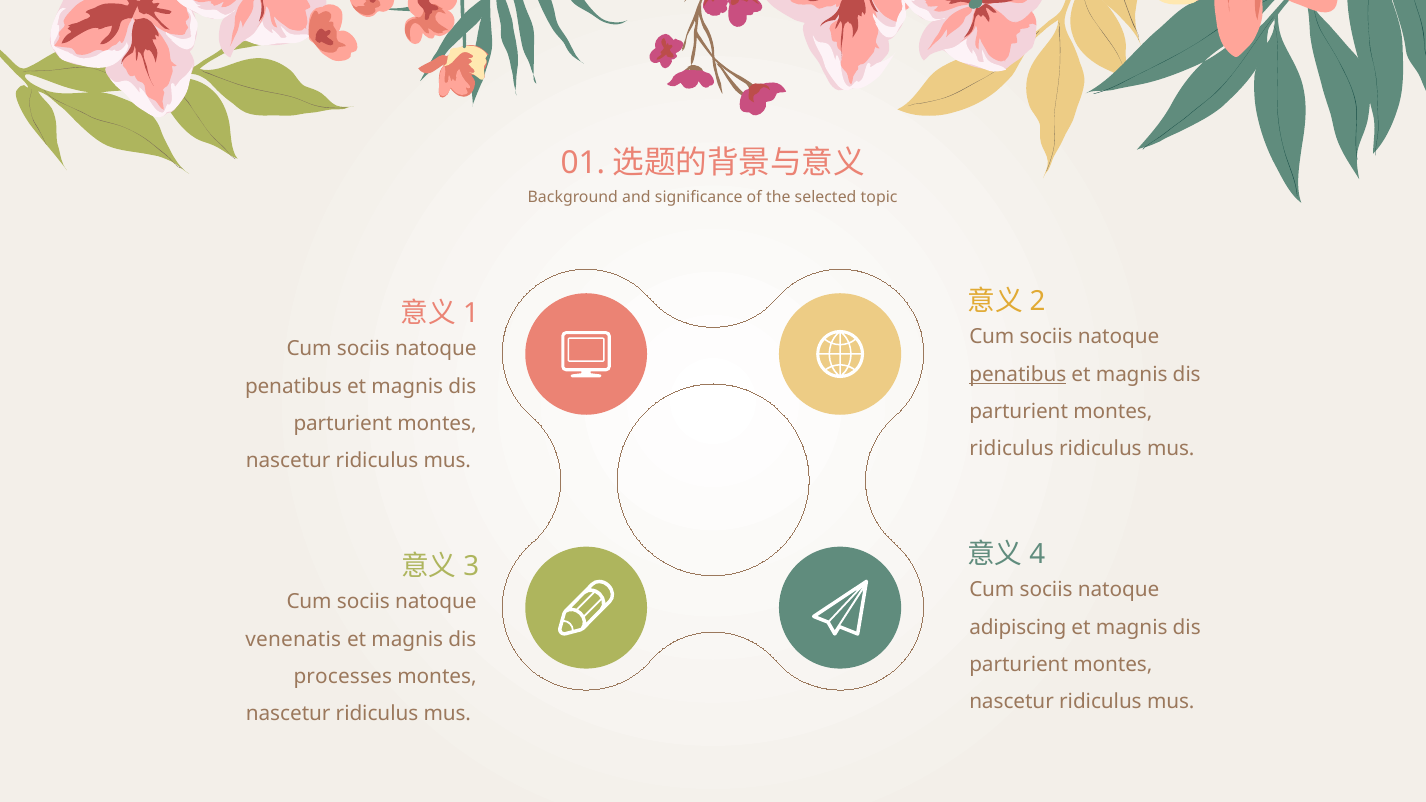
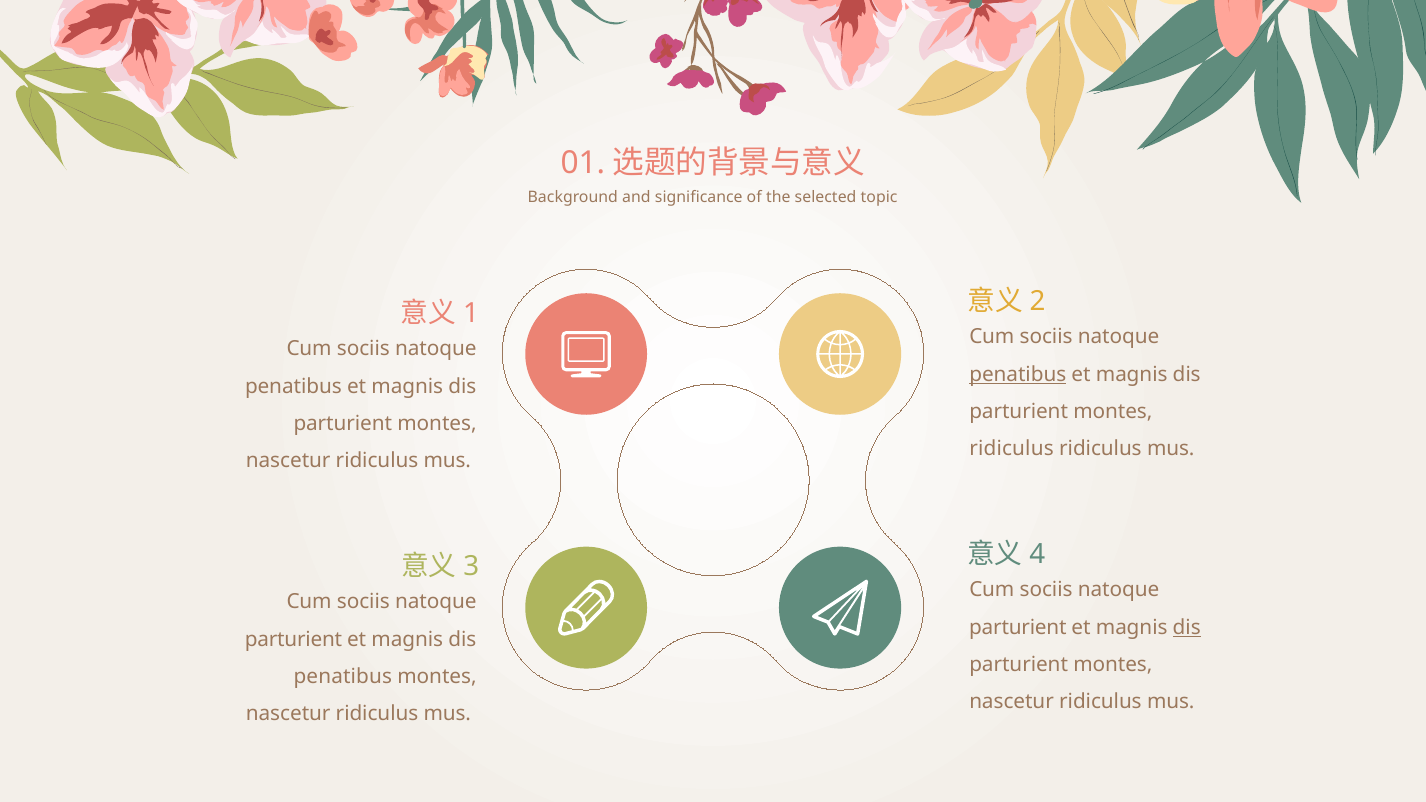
adipiscing at (1018, 627): adipiscing -> parturient
dis at (1187, 627) underline: none -> present
venenatis at (293, 639): venenatis -> parturient
processes at (343, 677): processes -> penatibus
